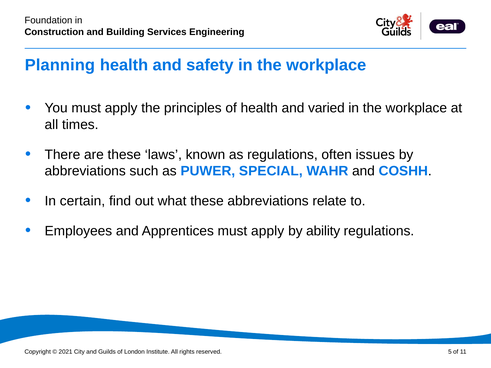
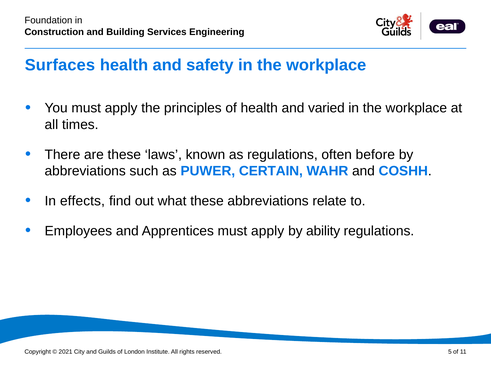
Planning: Planning -> Surfaces
issues: issues -> before
SPECIAL: SPECIAL -> CERTAIN
certain: certain -> effects
